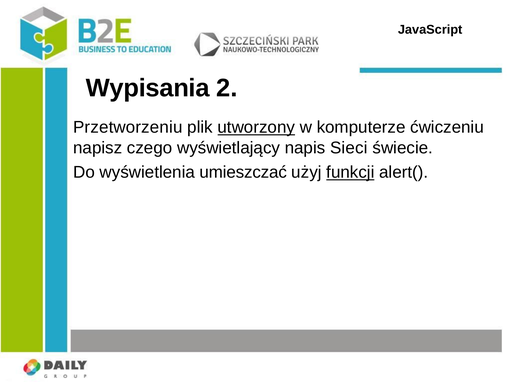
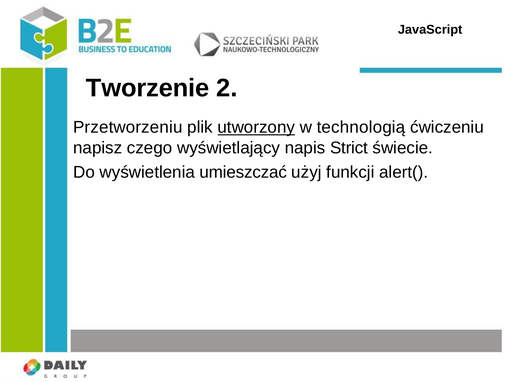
Wypisania: Wypisania -> Tworzenie
komputerze: komputerze -> technologią
Sieci: Sieci -> Strict
funkcji underline: present -> none
